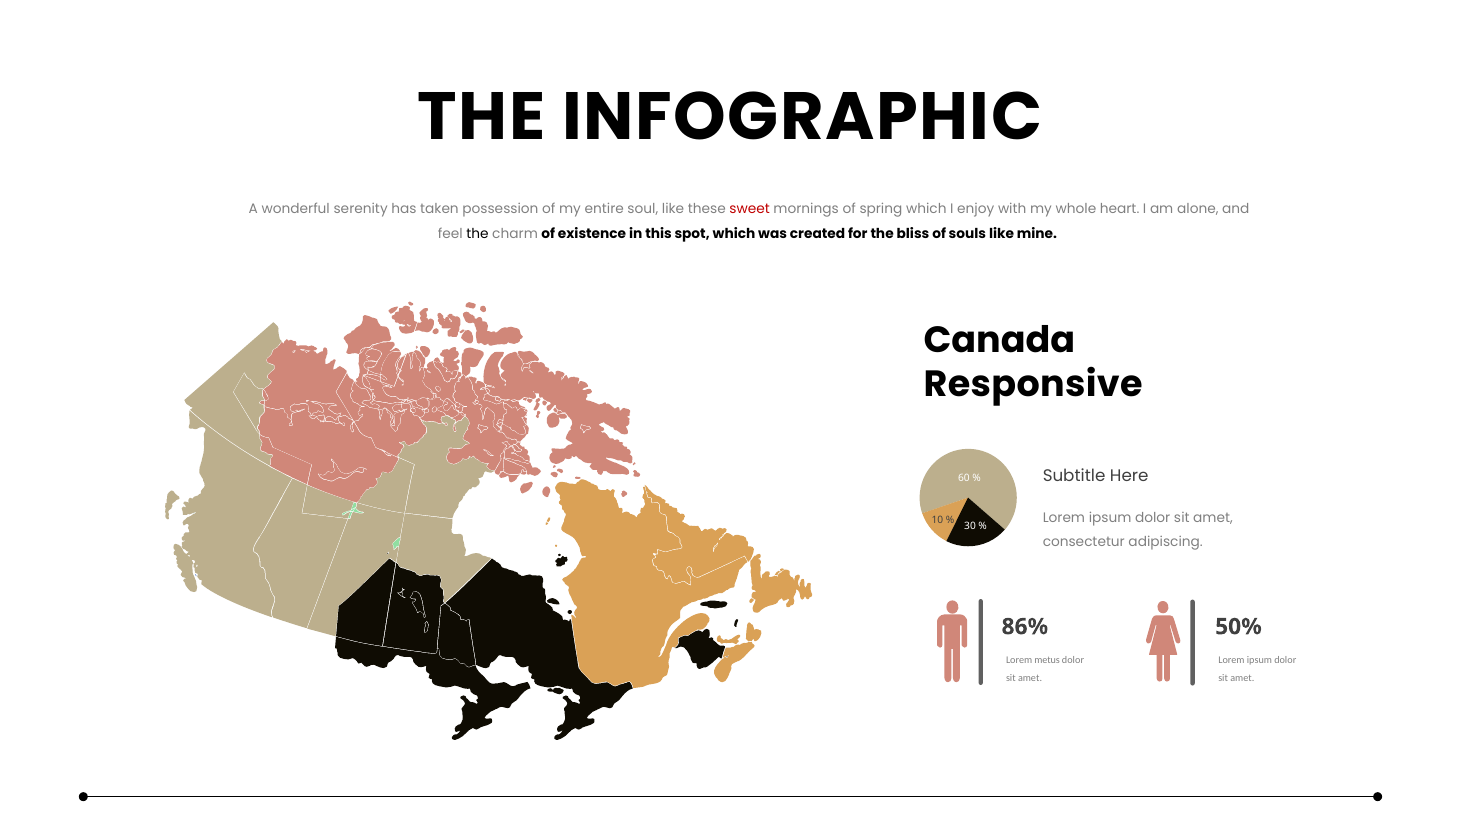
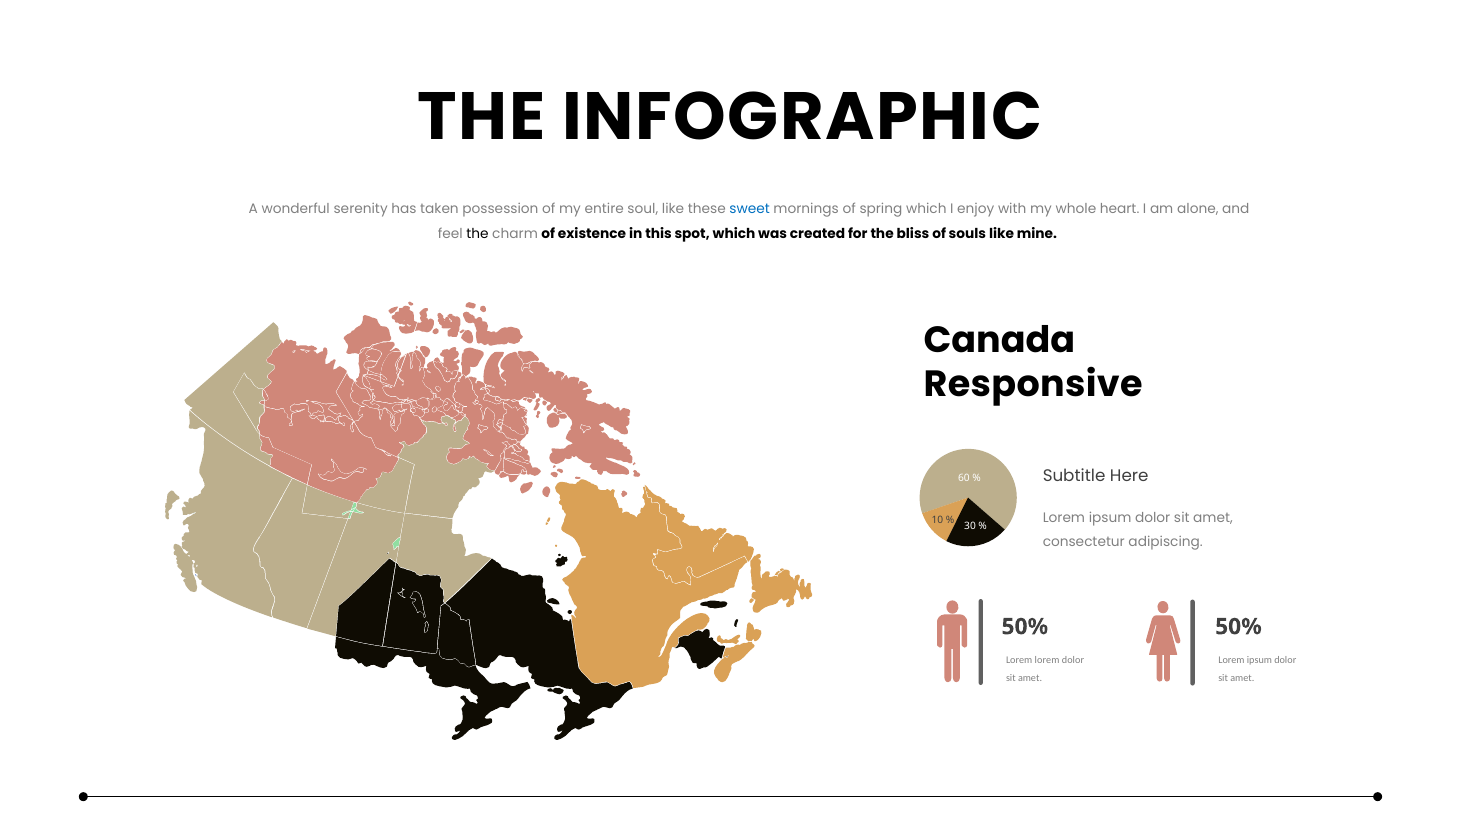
sweet colour: red -> blue
86% at (1025, 627): 86% -> 50%
Lorem metus: metus -> lorem
